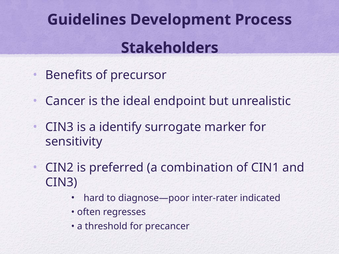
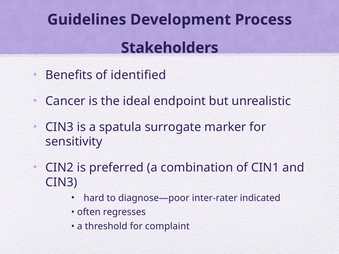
precursor: precursor -> identified
identify: identify -> spatula
precancer: precancer -> complaint
